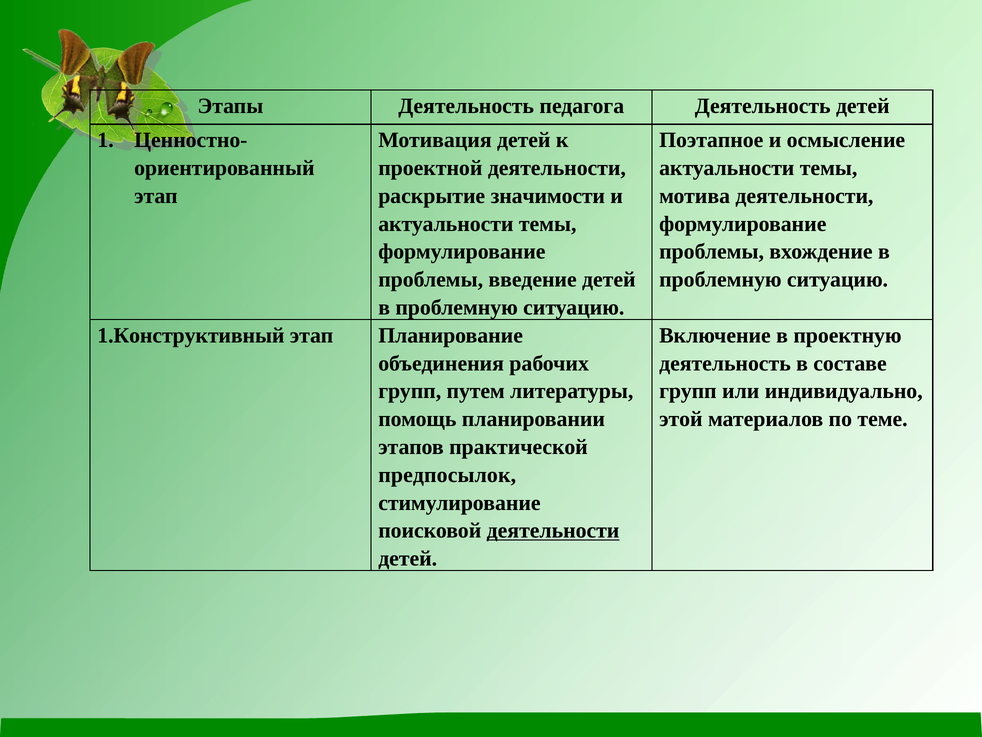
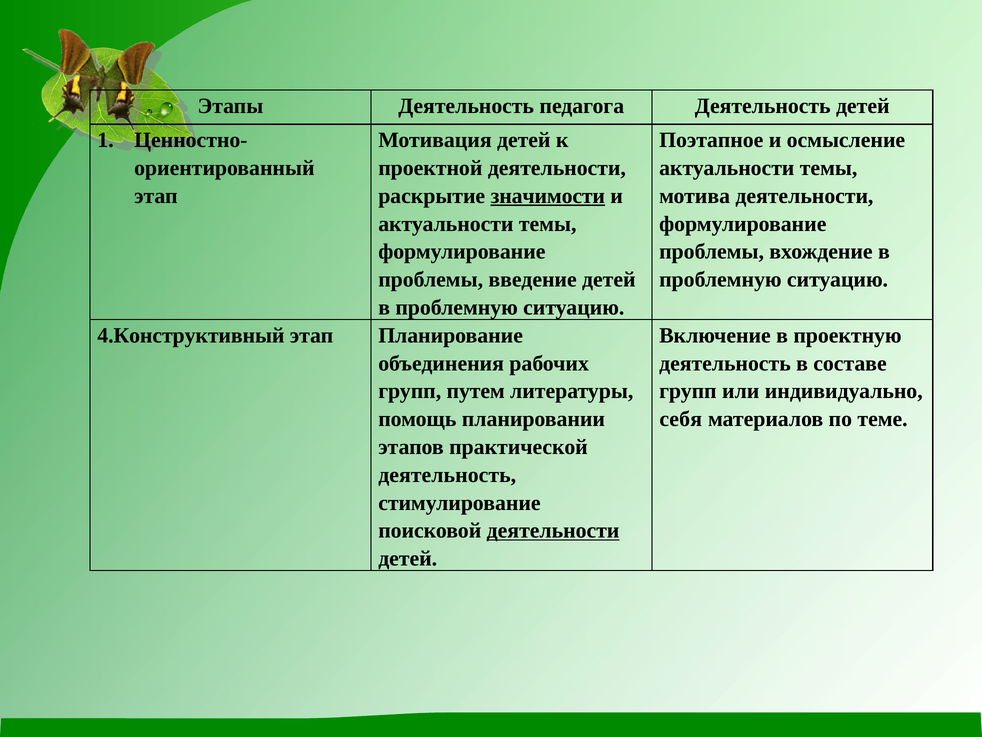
значимости underline: none -> present
1.Конструктивный: 1.Конструктивный -> 4.Конструктивный
этой: этой -> себя
предпосылок at (447, 475): предпосылок -> деятельность
